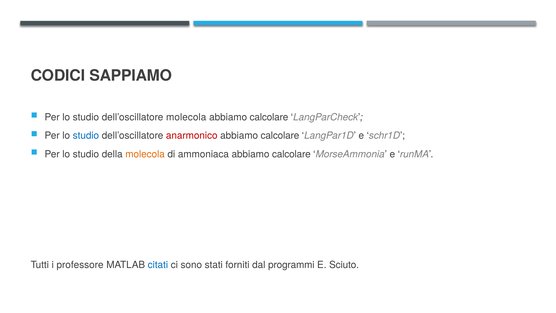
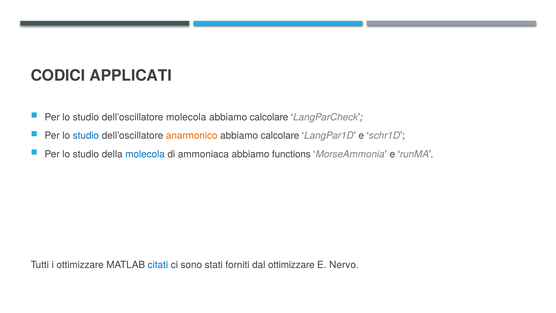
SAPPIAMO: SAPPIAMO -> APPLICATI
anarmonico colour: red -> orange
molecola at (145, 154) colour: orange -> blue
ammoniaca abbiamo calcolare: calcolare -> functions
i professore: professore -> ottimizzare
dal programmi: programmi -> ottimizzare
Sciuto: Sciuto -> Nervo
